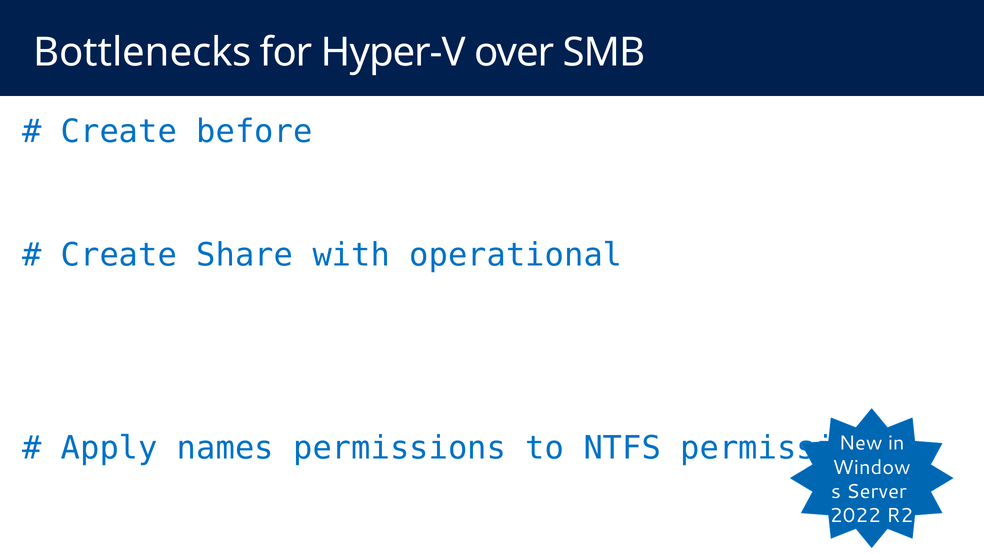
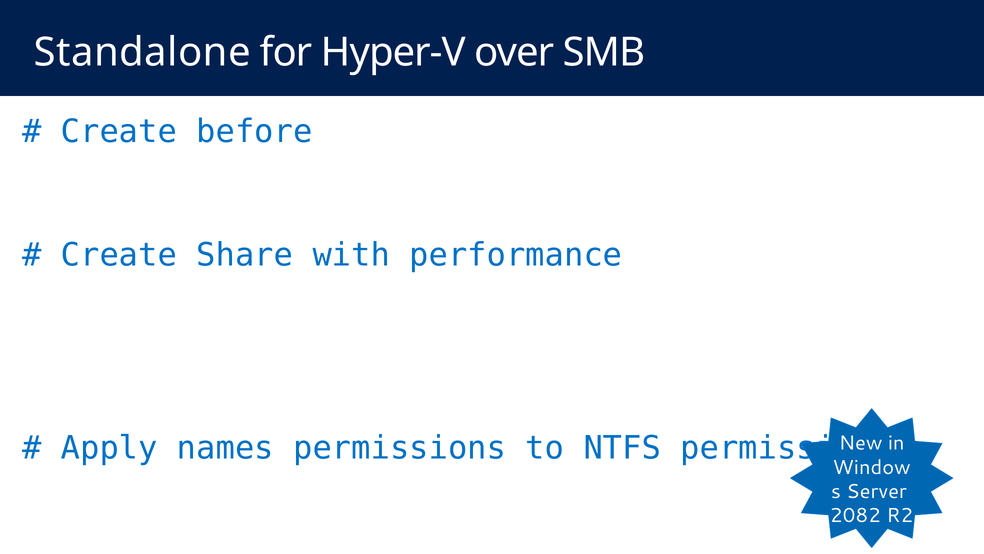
Bottlenecks: Bottlenecks -> Standalone
operational: operational -> performance
2022: 2022 -> 2082
